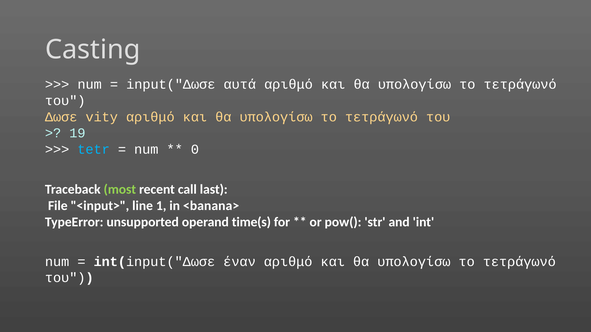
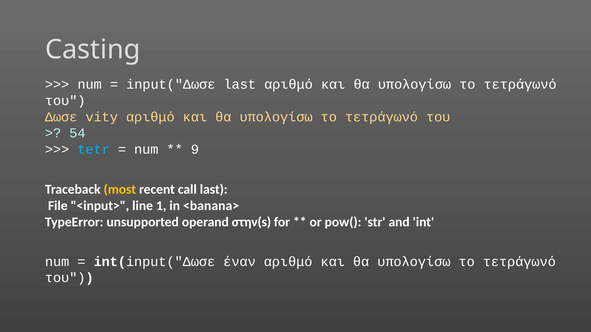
input("Δωσε αυτά: αυτά -> last
19: 19 -> 54
0: 0 -> 9
most colour: light green -> yellow
time(s: time(s -> στην(s
